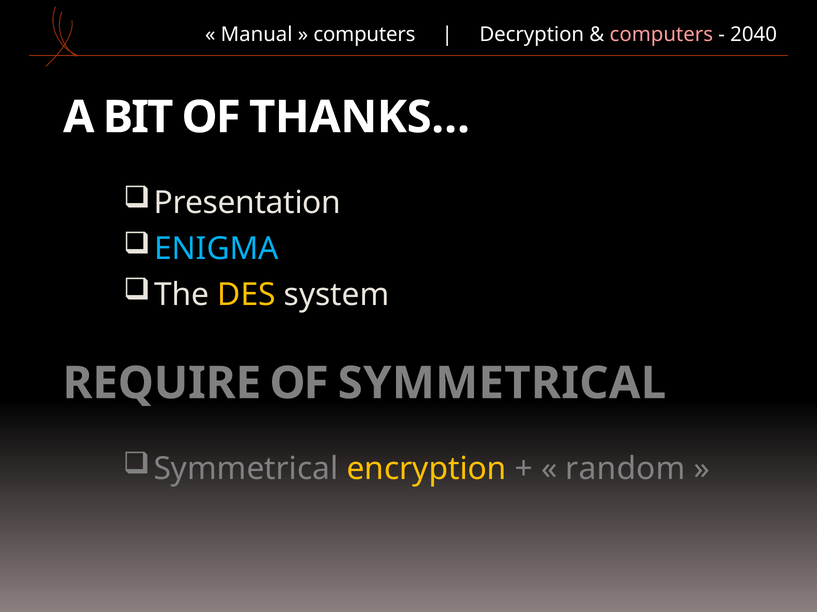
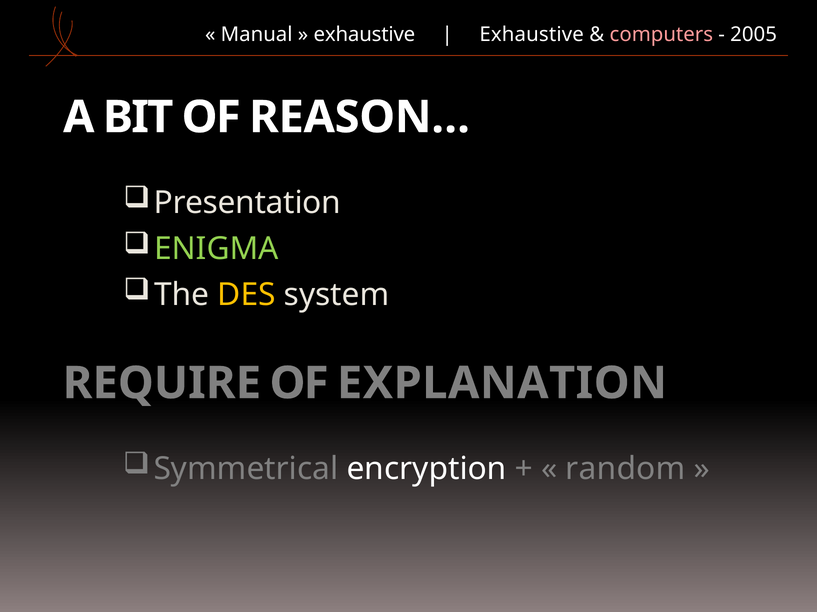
computers at (364, 35): computers -> exhaustive
Decryption at (532, 35): Decryption -> Exhaustive
2040: 2040 -> 2005
THANKS…: THANKS… -> REASON…
ENIGMA colour: light blue -> light green
OF SYMMETRICAL: SYMMETRICAL -> EXPLANATION
encryption colour: yellow -> white
